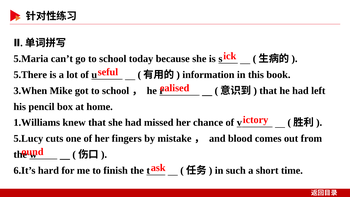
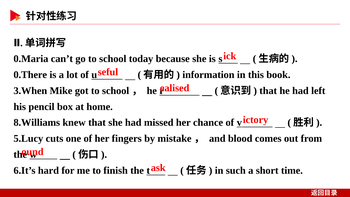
5.Maria: 5.Maria -> 0.Maria
5.There: 5.There -> 0.There
1.Williams: 1.Williams -> 8.Williams
